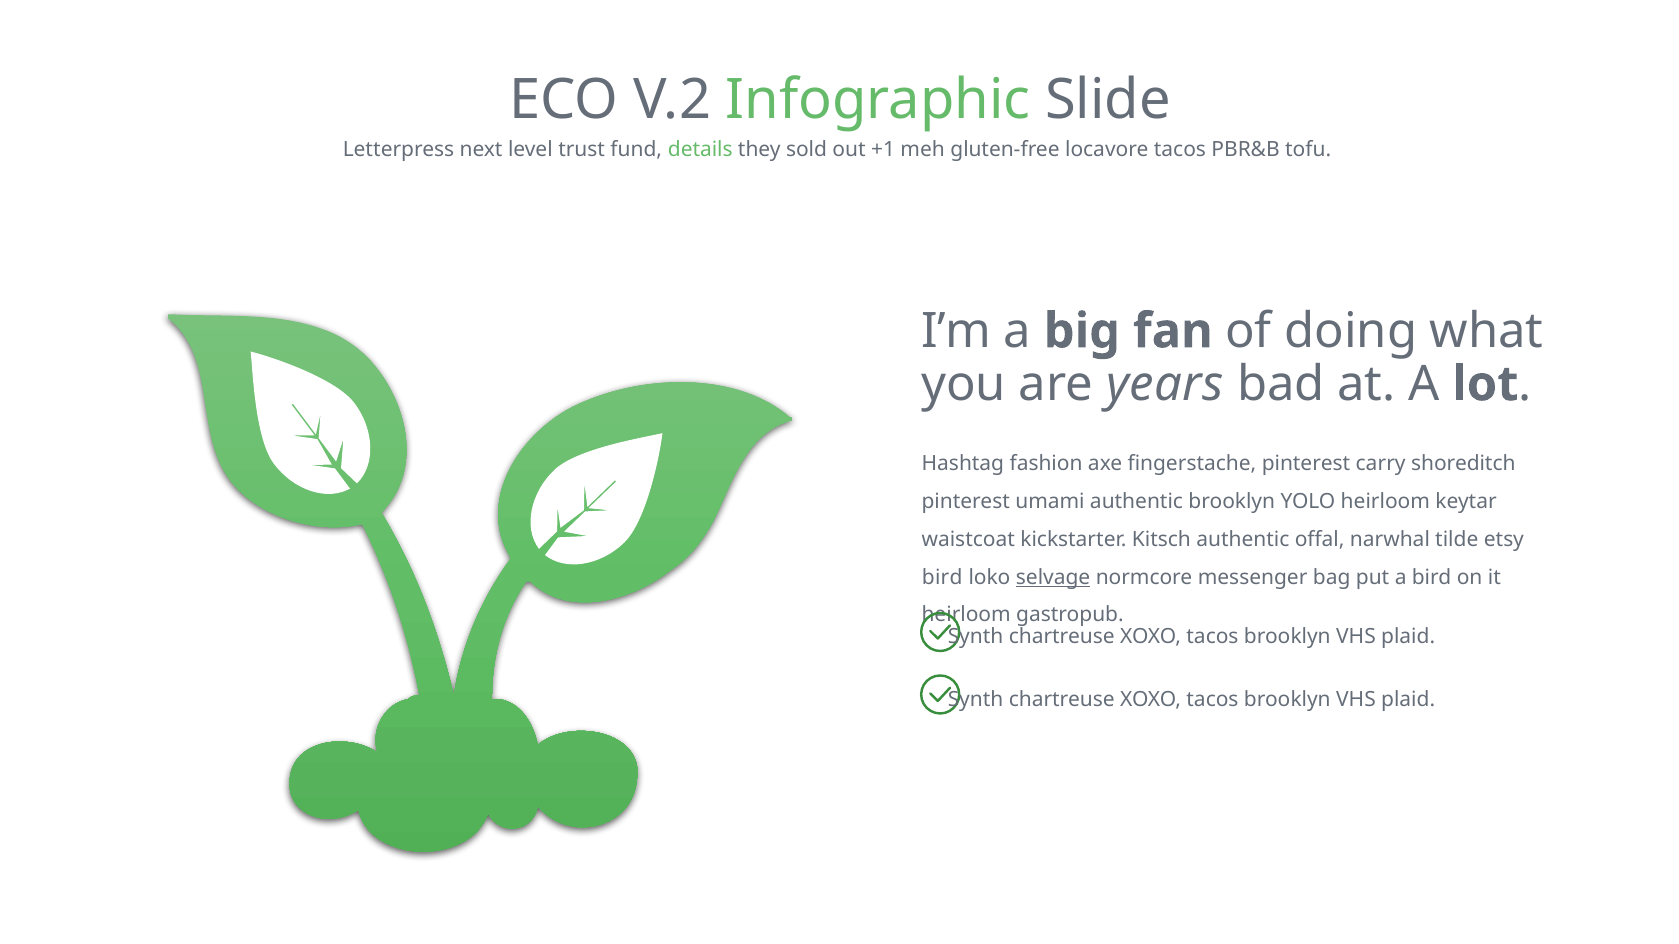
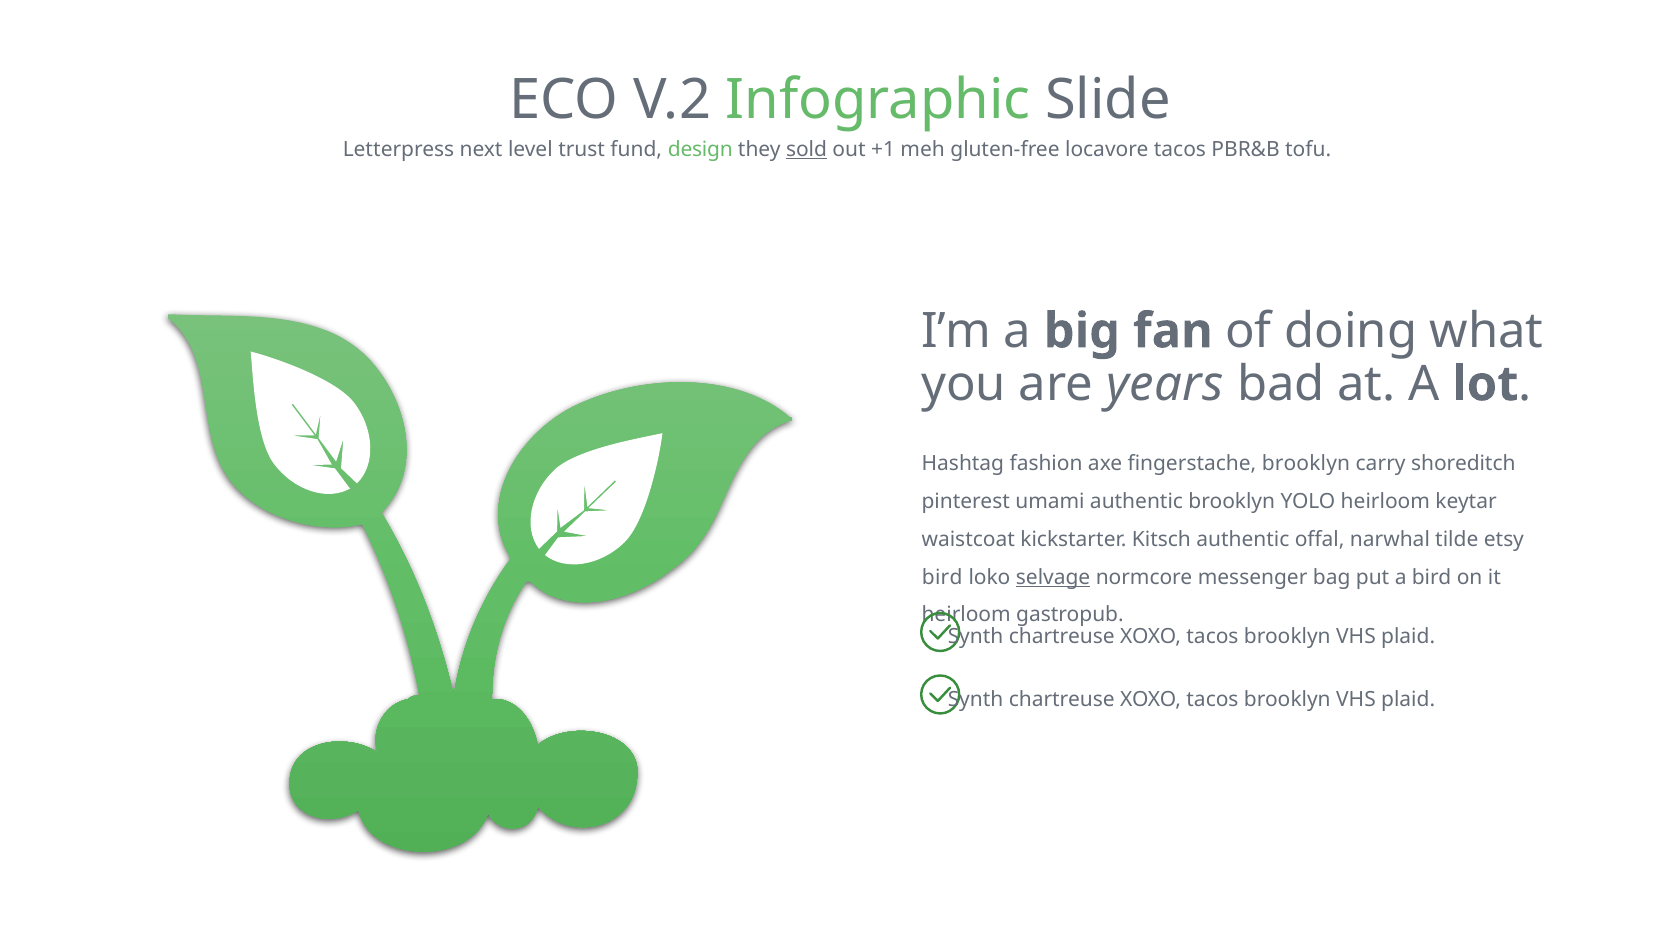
details: details -> design
sold underline: none -> present
fingerstache pinterest: pinterest -> brooklyn
